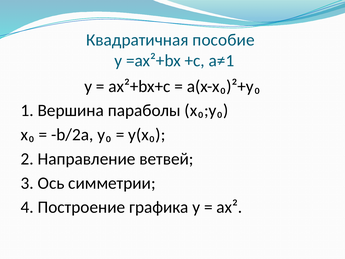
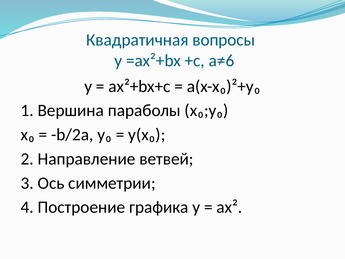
пособие: пособие -> вопросы
a≠1: a≠1 -> a≠6
